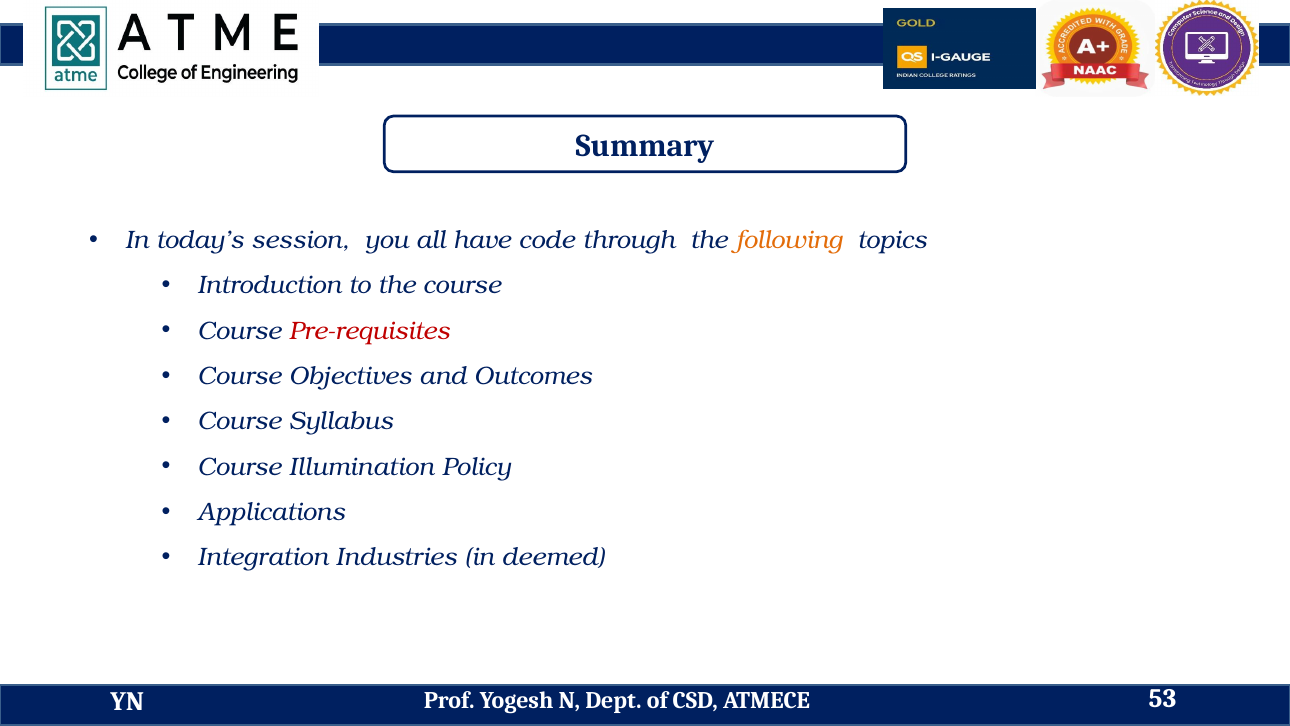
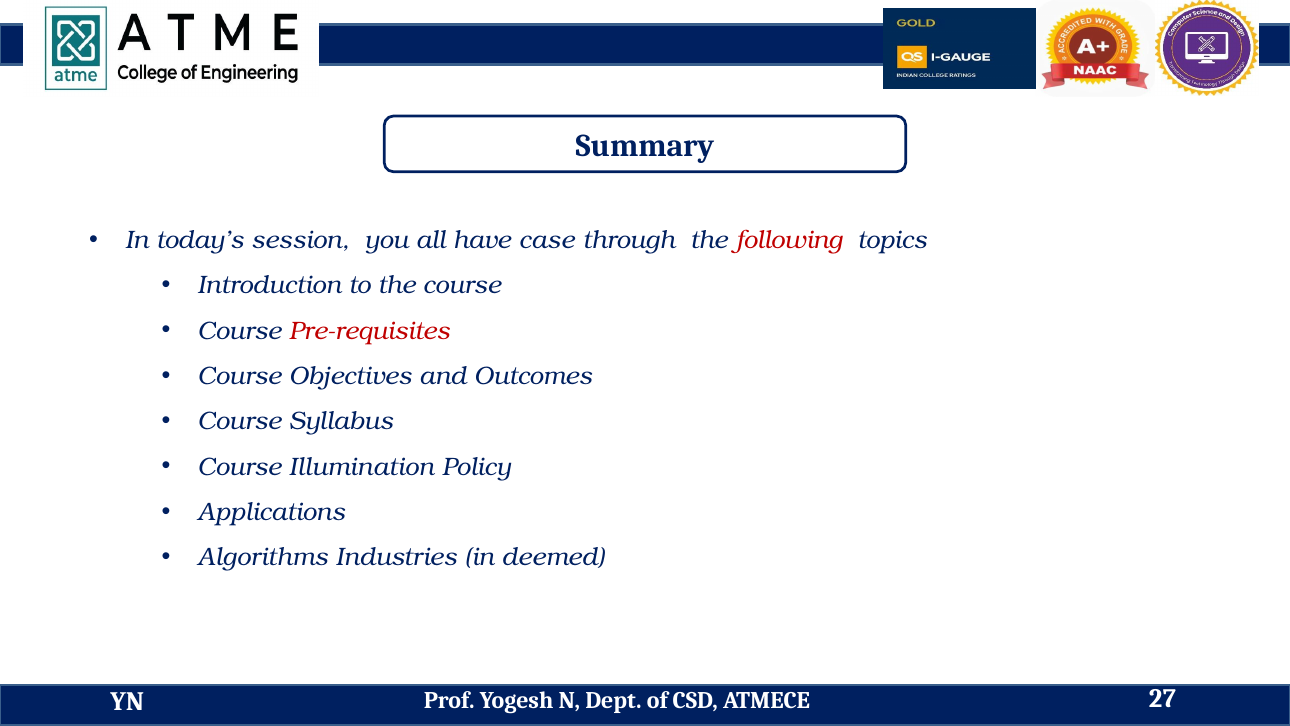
code: code -> case
following colour: orange -> red
Integration: Integration -> Algorithms
53: 53 -> 27
